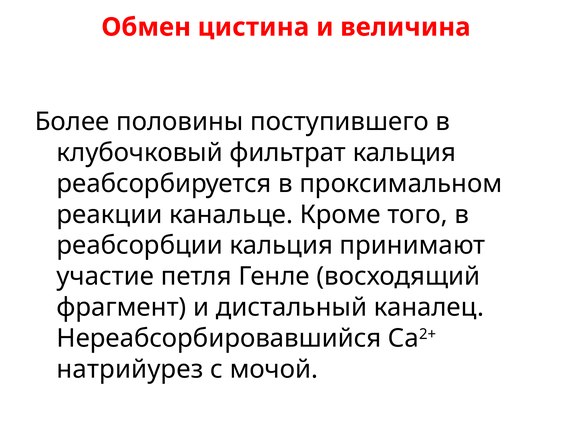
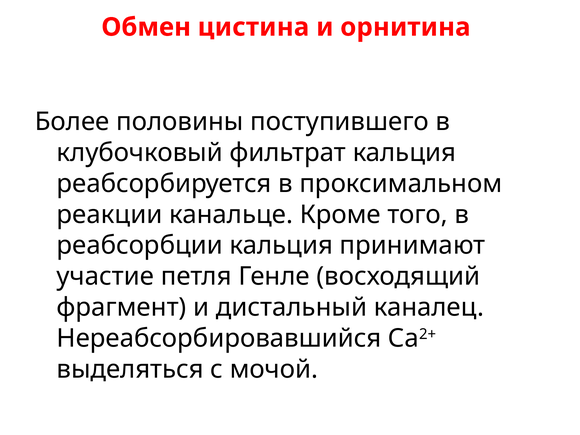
величина: величина -> орнитина
натрийурез: натрийурез -> выделяться
